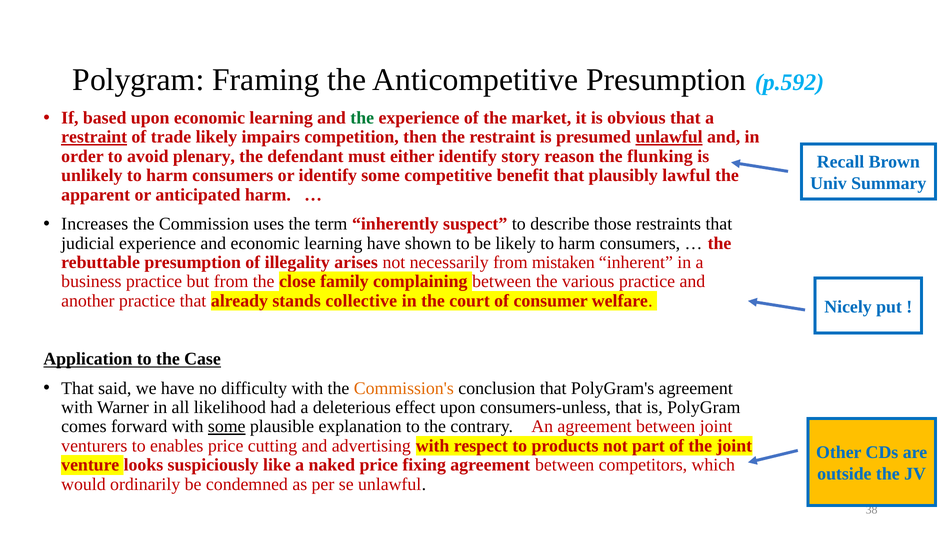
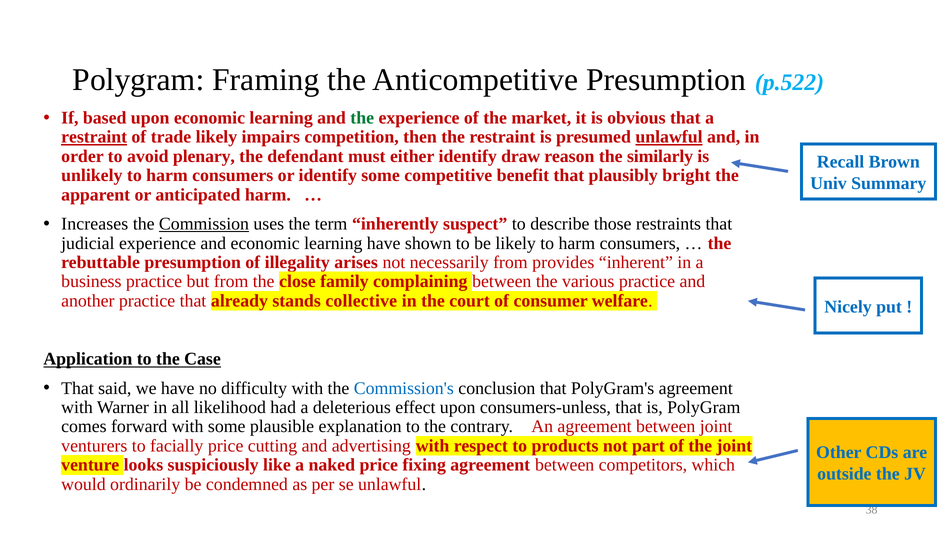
p.592: p.592 -> p.522
story: story -> draw
flunking: flunking -> similarly
lawful: lawful -> bright
Commission underline: none -> present
mistaken: mistaken -> provides
Commission's colour: orange -> blue
some at (227, 427) underline: present -> none
enables: enables -> facially
